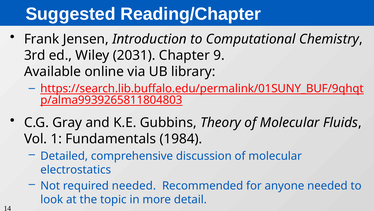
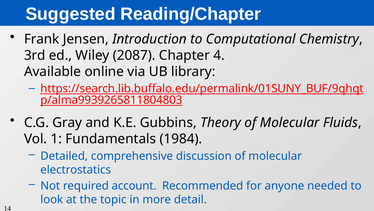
2031: 2031 -> 2087
9: 9 -> 4
required needed: needed -> account
